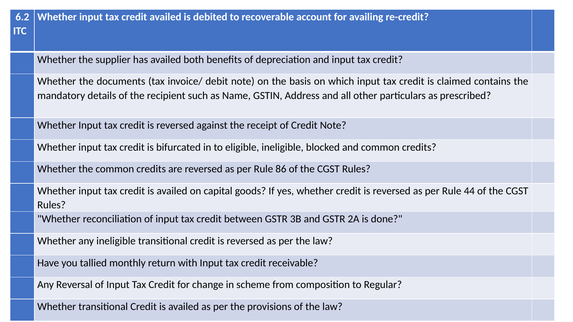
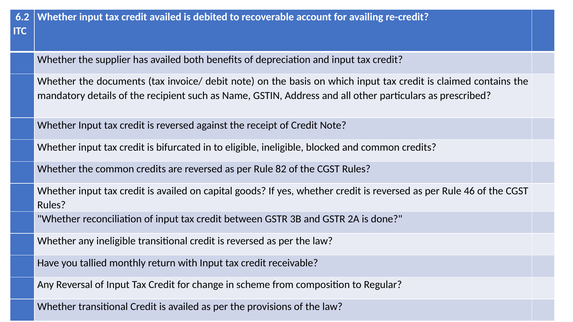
86: 86 -> 82
44: 44 -> 46
